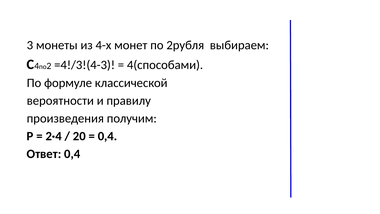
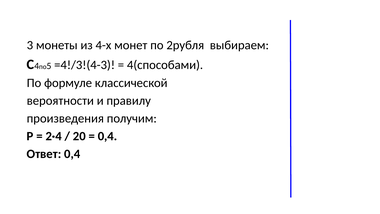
2: 2 -> 5
